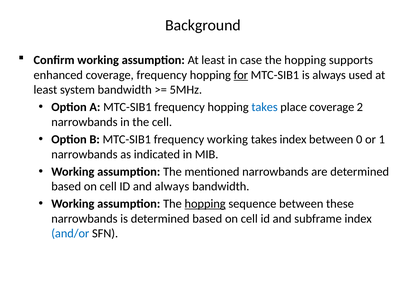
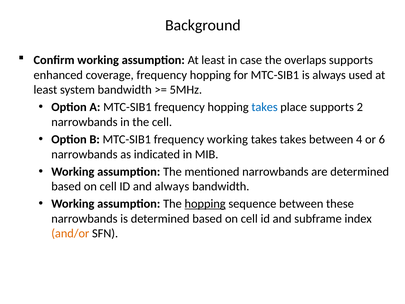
case the hopping: hopping -> overlaps
for underline: present -> none
place coverage: coverage -> supports
takes index: index -> takes
0: 0 -> 4
1: 1 -> 6
and/or colour: blue -> orange
